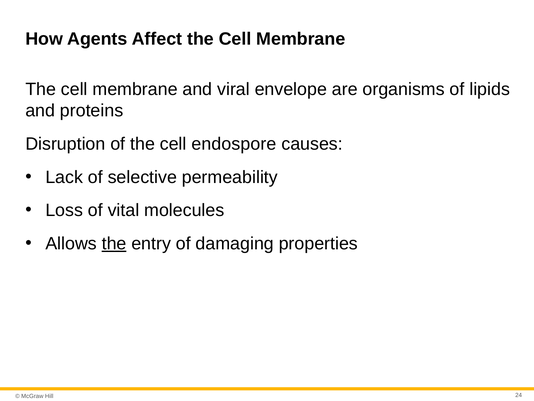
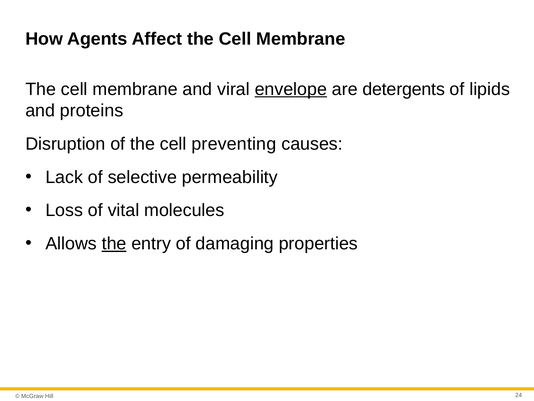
envelope underline: none -> present
organisms: organisms -> detergents
endospore: endospore -> preventing
